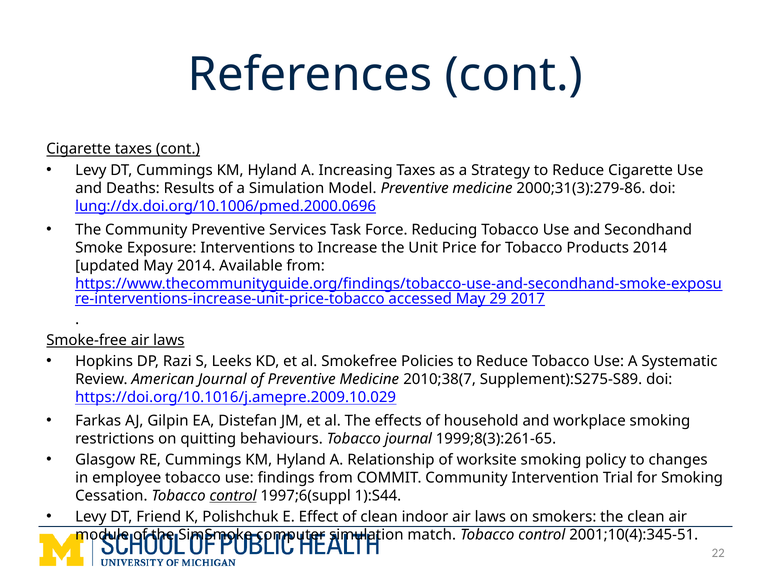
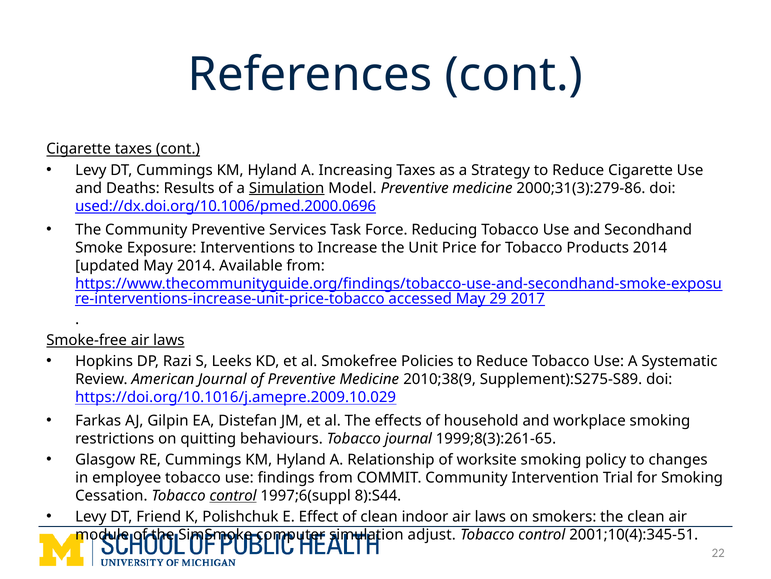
Simulation at (287, 188) underline: none -> present
lung://dx.doi.org/10.1006/pmed.2000.0696: lung://dx.doi.org/10.1006/pmed.2000.0696 -> used://dx.doi.org/10.1006/pmed.2000.0696
2010;38(7: 2010;38(7 -> 2010;38(9
1):S44: 1):S44 -> 8):S44
match: match -> adjust
